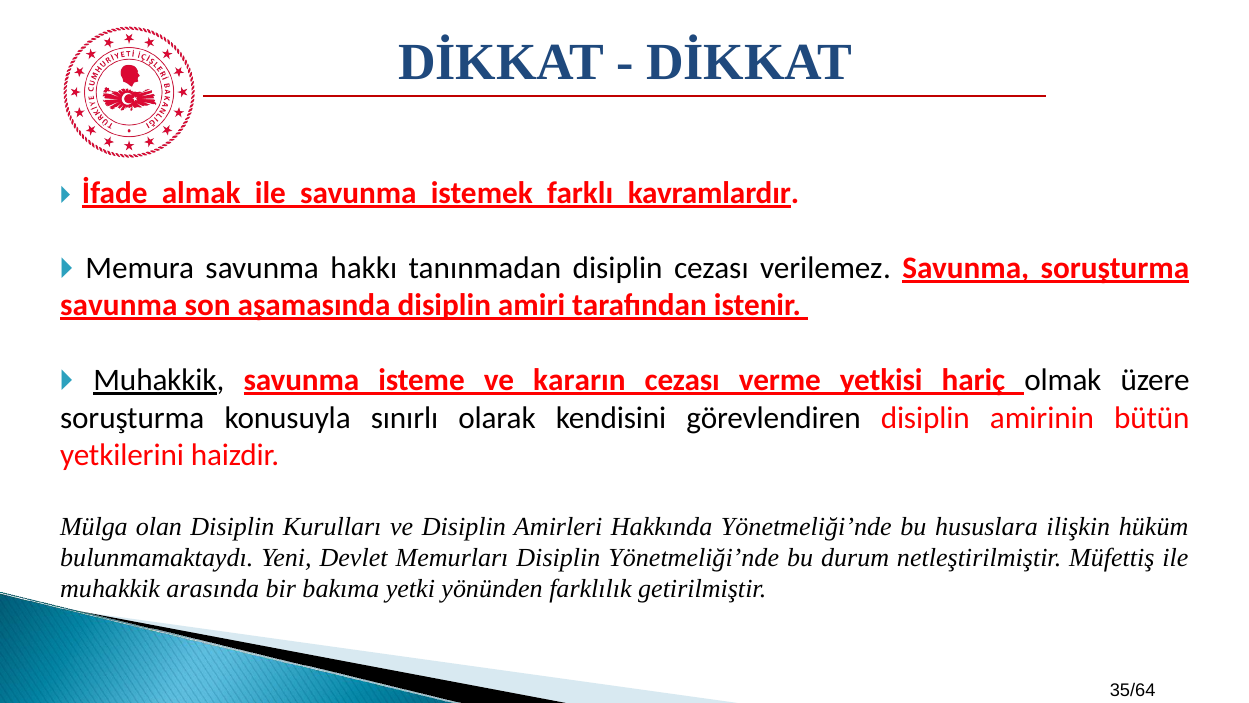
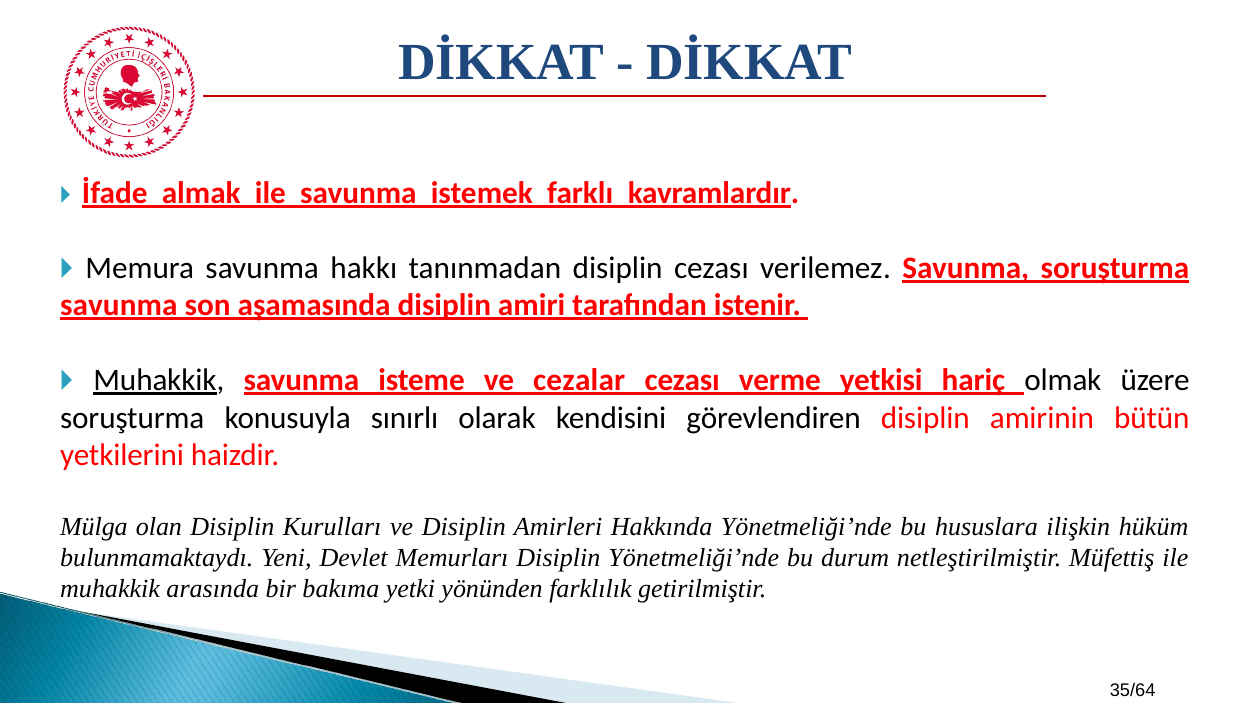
kararın: kararın -> cezalar
